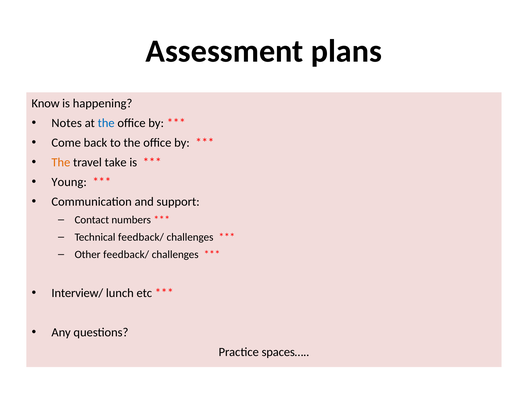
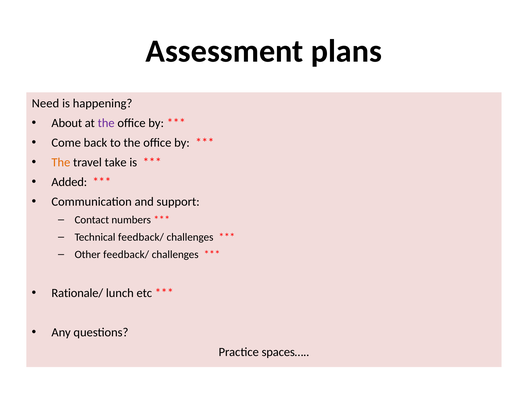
Know: Know -> Need
Notes: Notes -> About
the at (106, 123) colour: blue -> purple
Young: Young -> Added
Interview/: Interview/ -> Rationale/
